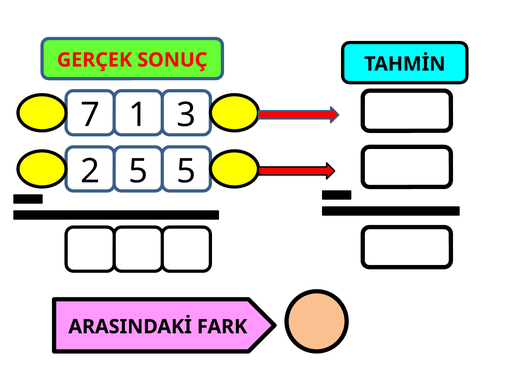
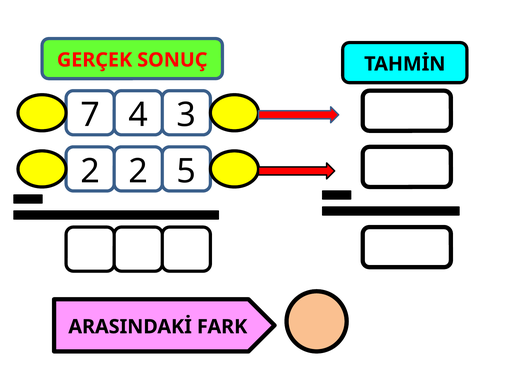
1: 1 -> 4
2 5: 5 -> 2
